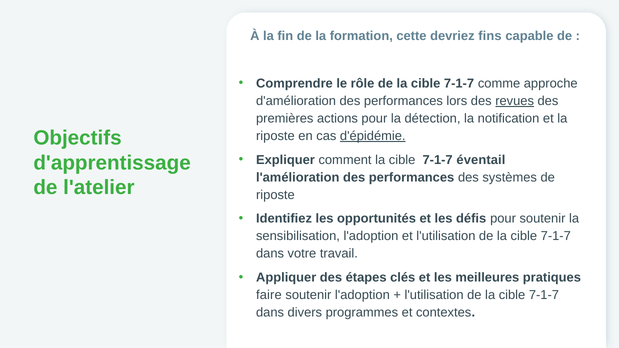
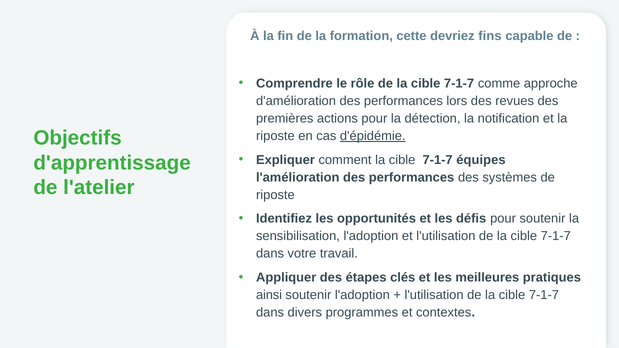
revues underline: present -> none
éventail: éventail -> équipes
faire: faire -> ainsi
